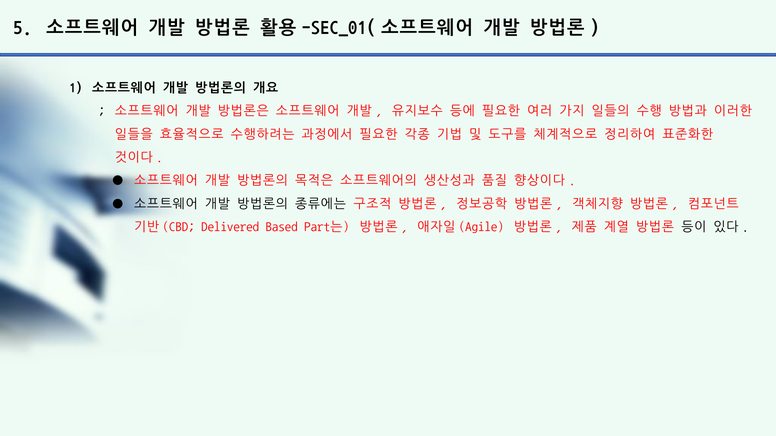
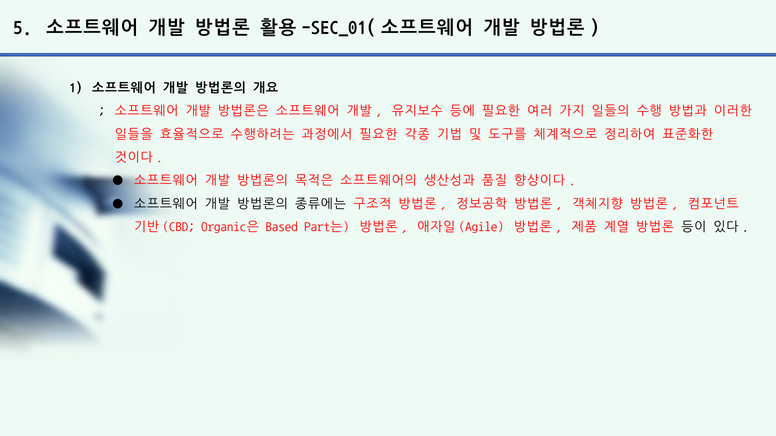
Delivered: Delivered -> Organic은
